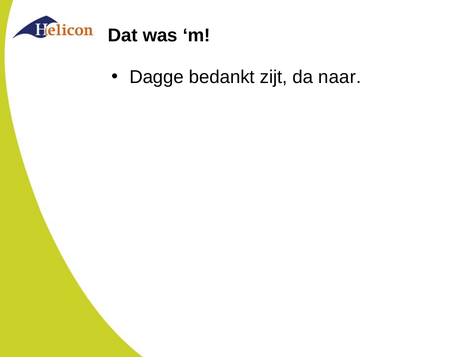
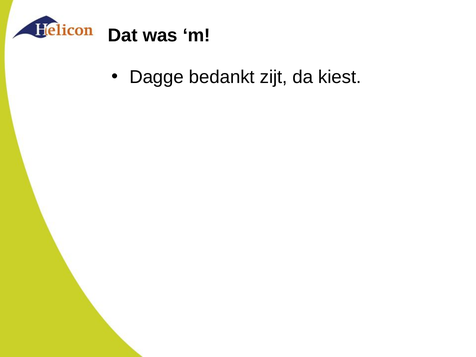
naar: naar -> kiest
